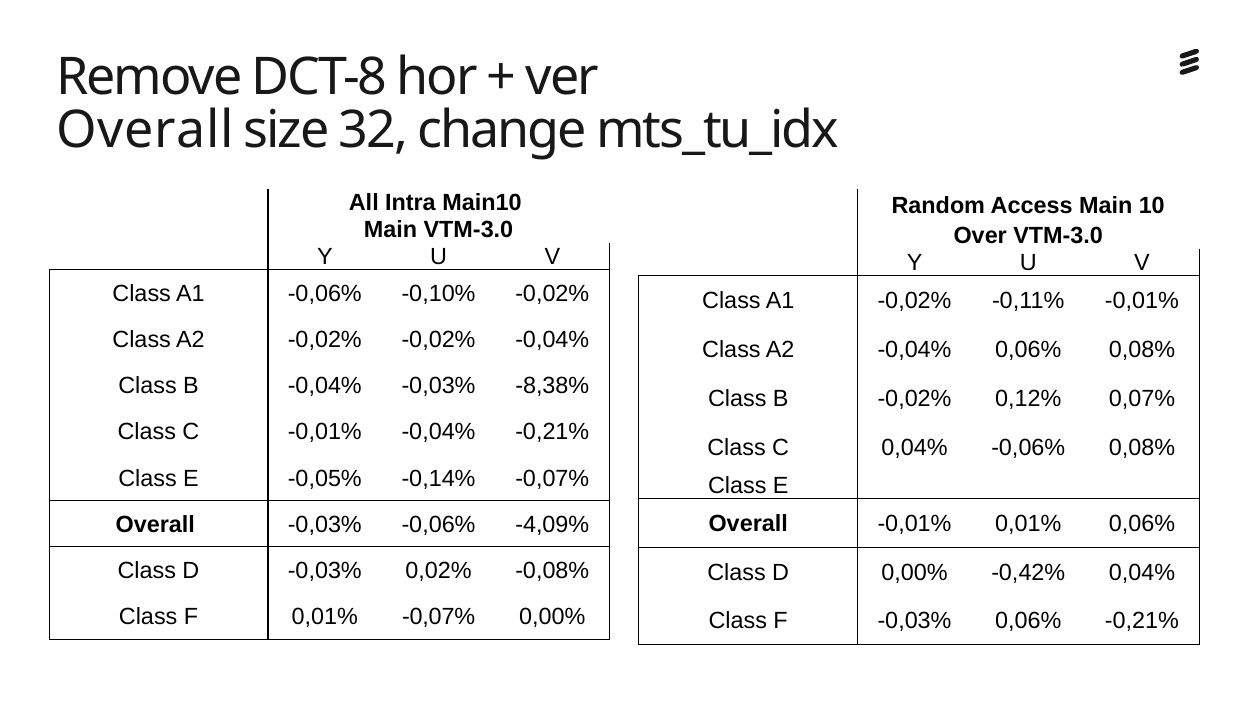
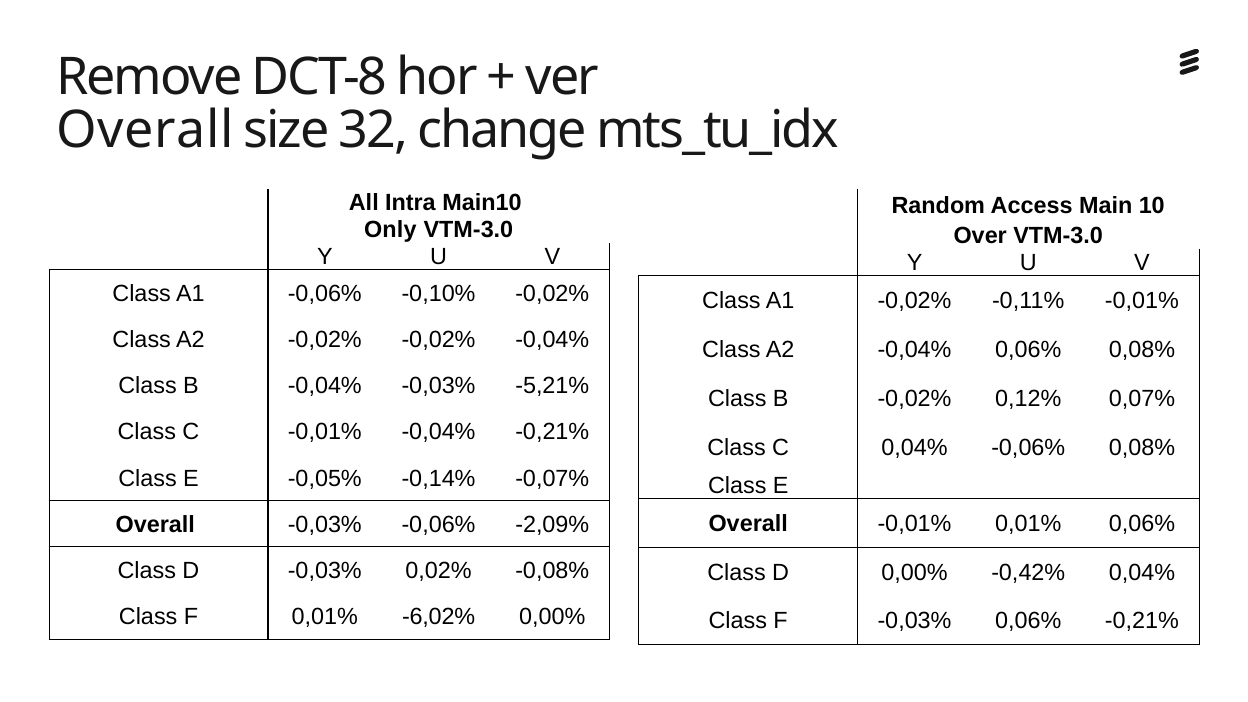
Main at (390, 230): Main -> Only
-8,38%: -8,38% -> -5,21%
-4,09%: -4,09% -> -2,09%
0,01% -0,07%: -0,07% -> -6,02%
